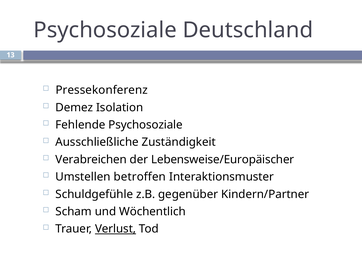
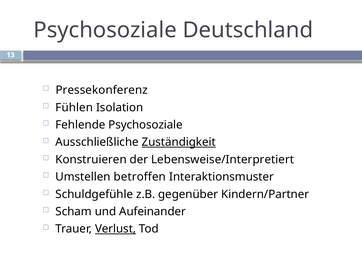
Demez: Demez -> Fühlen
Zuständigkeit underline: none -> present
Verabreichen: Verabreichen -> Konstruieren
Lebensweise/Europäischer: Lebensweise/Europäischer -> Lebensweise/Interpretiert
Wöchentlich: Wöchentlich -> Aufeinander
